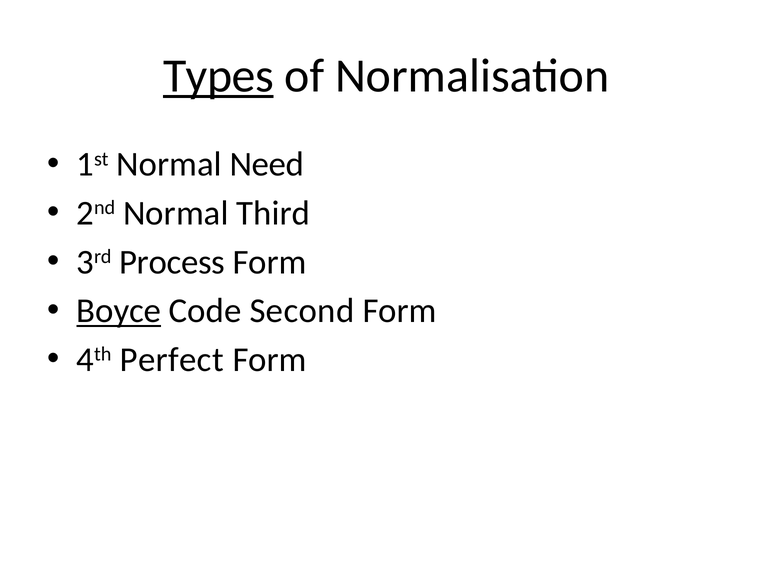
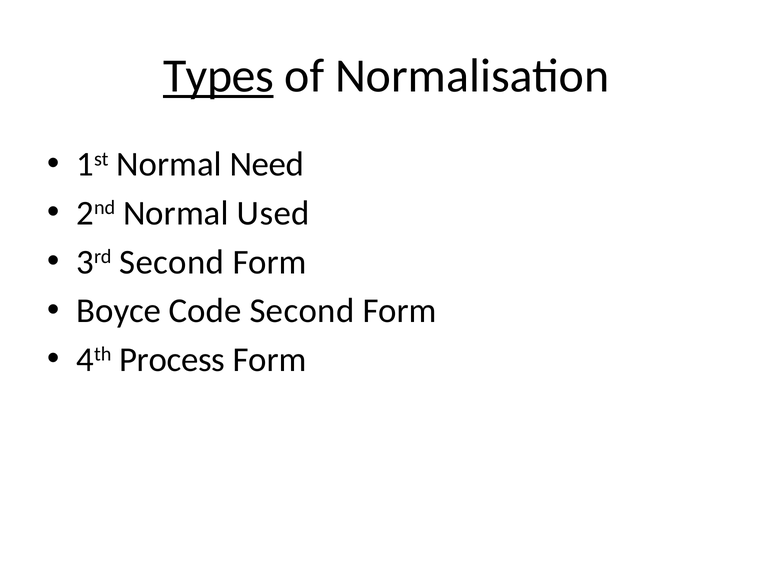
Third: Third -> Used
3rd Process: Process -> Second
Boyce underline: present -> none
Perfect: Perfect -> Process
